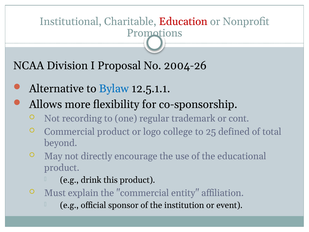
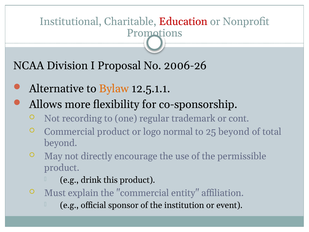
2004-26: 2004-26 -> 2006-26
Bylaw colour: blue -> orange
college: college -> normal
25 defined: defined -> beyond
educational: educational -> permissible
